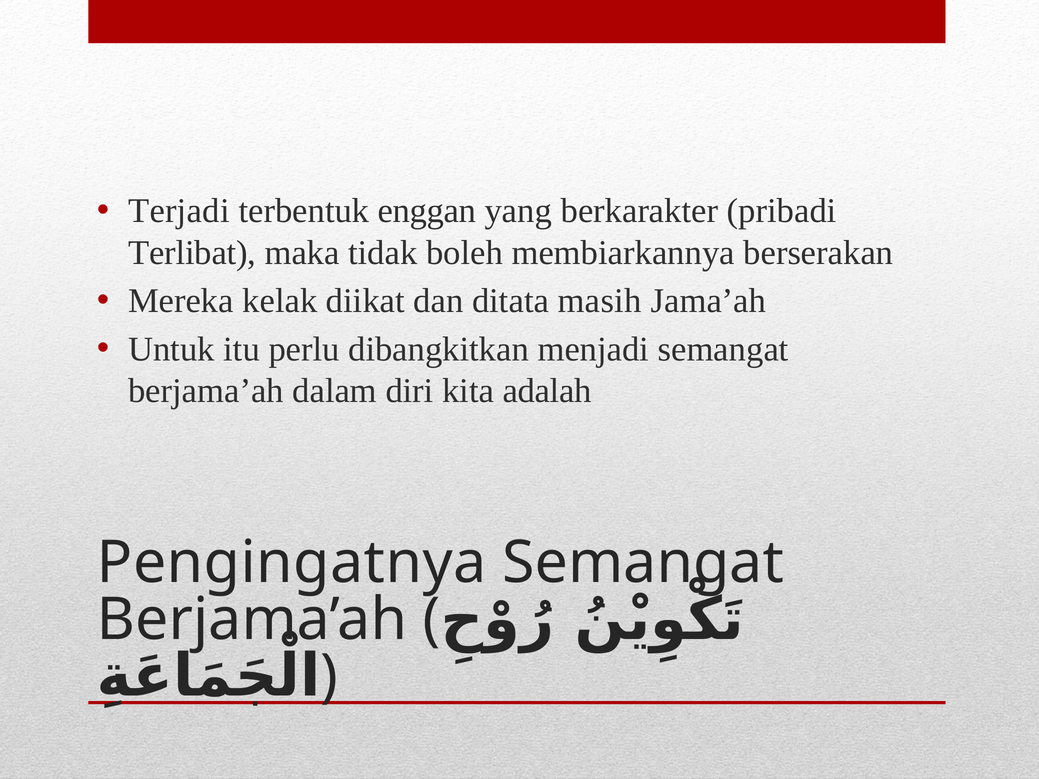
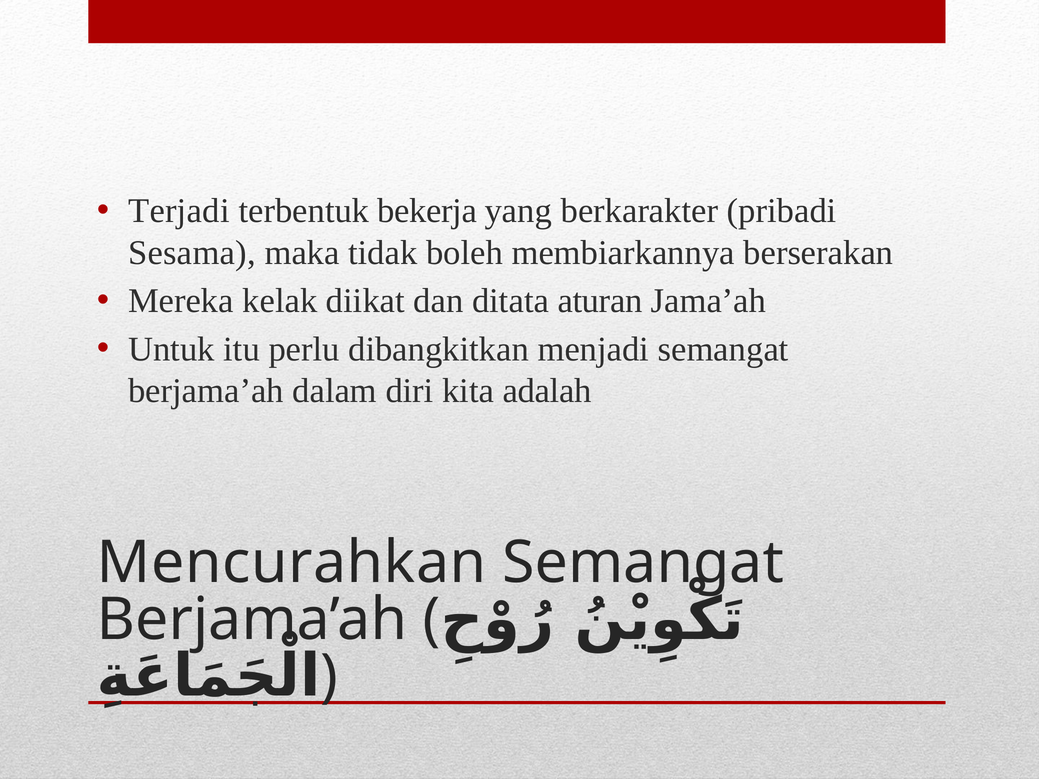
enggan: enggan -> bekerja
Terlibat: Terlibat -> Sesama
masih: masih -> aturan
Pengingatnya: Pengingatnya -> Mencurahkan
